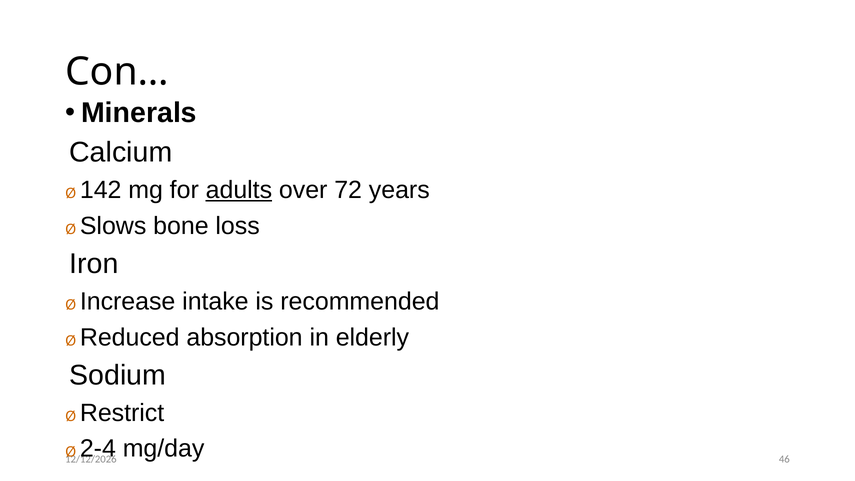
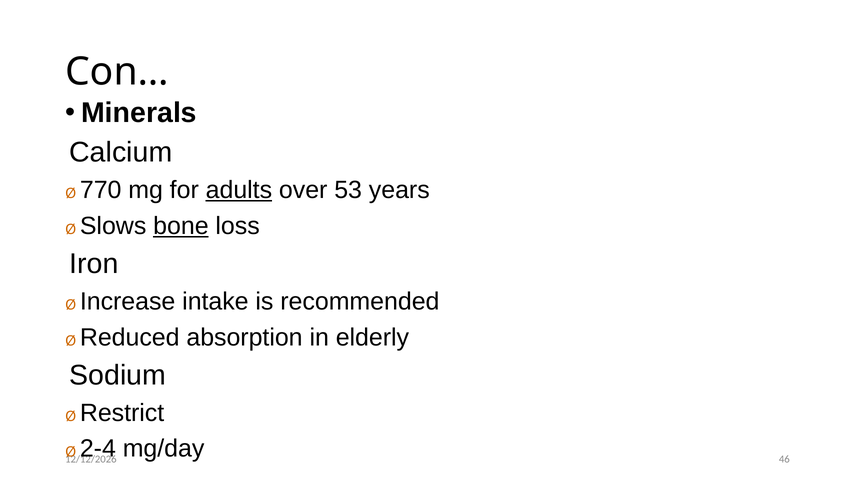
142: 142 -> 770
72: 72 -> 53
bone underline: none -> present
